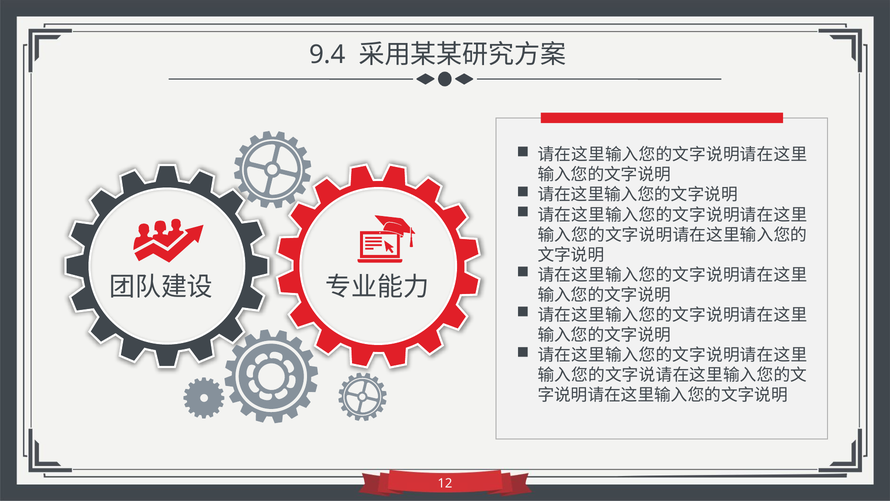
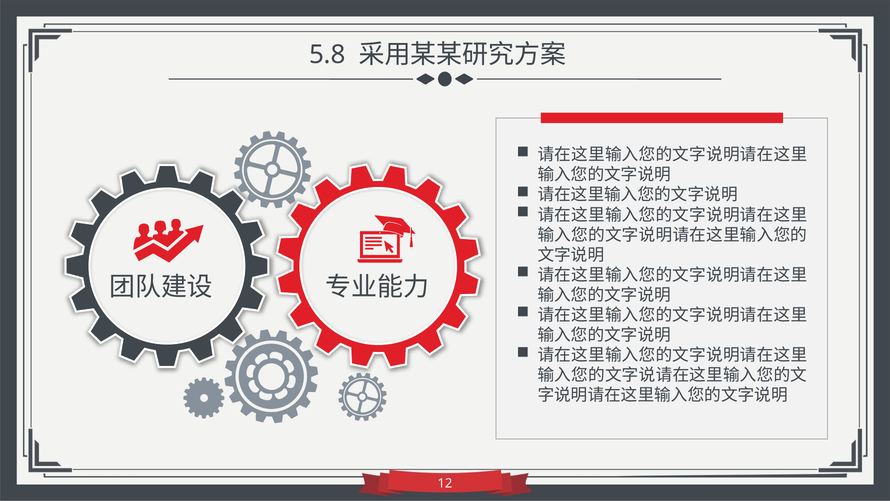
9.4: 9.4 -> 5.8
